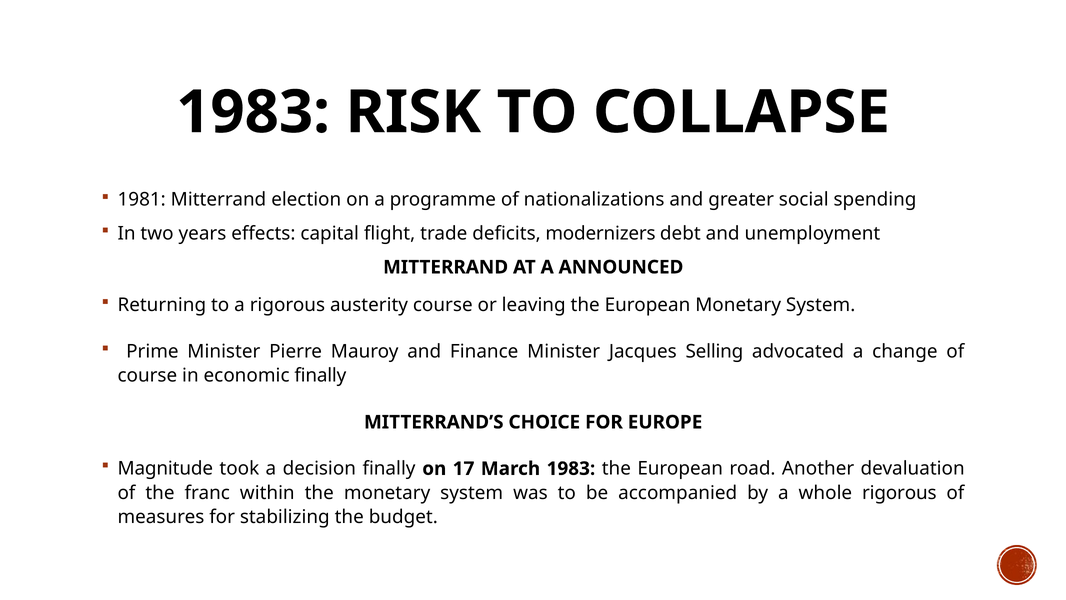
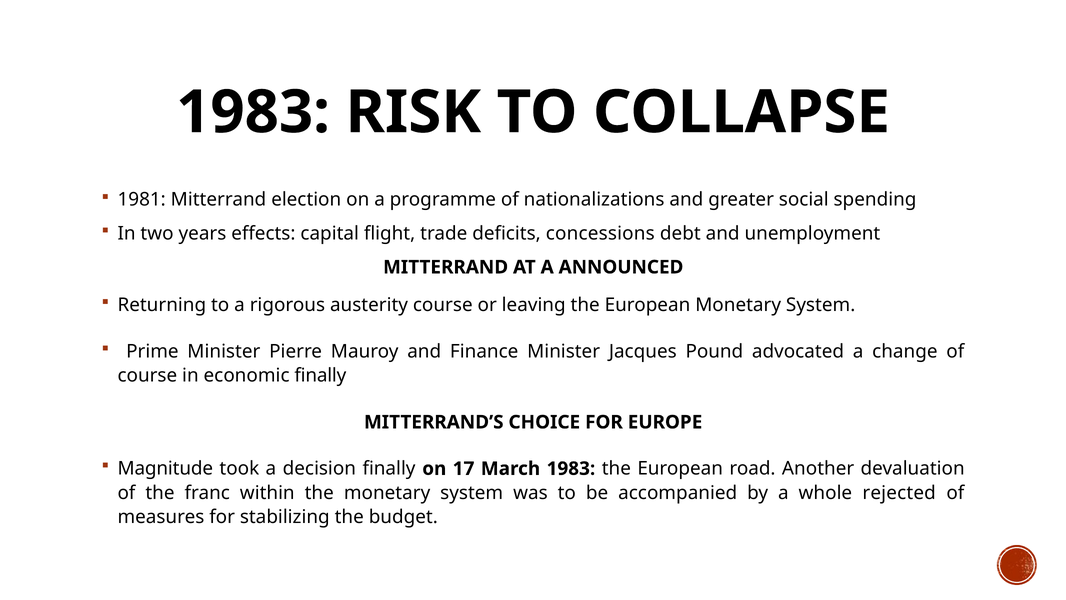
modernizers: modernizers -> concessions
Selling: Selling -> Pound
whole rigorous: rigorous -> rejected
